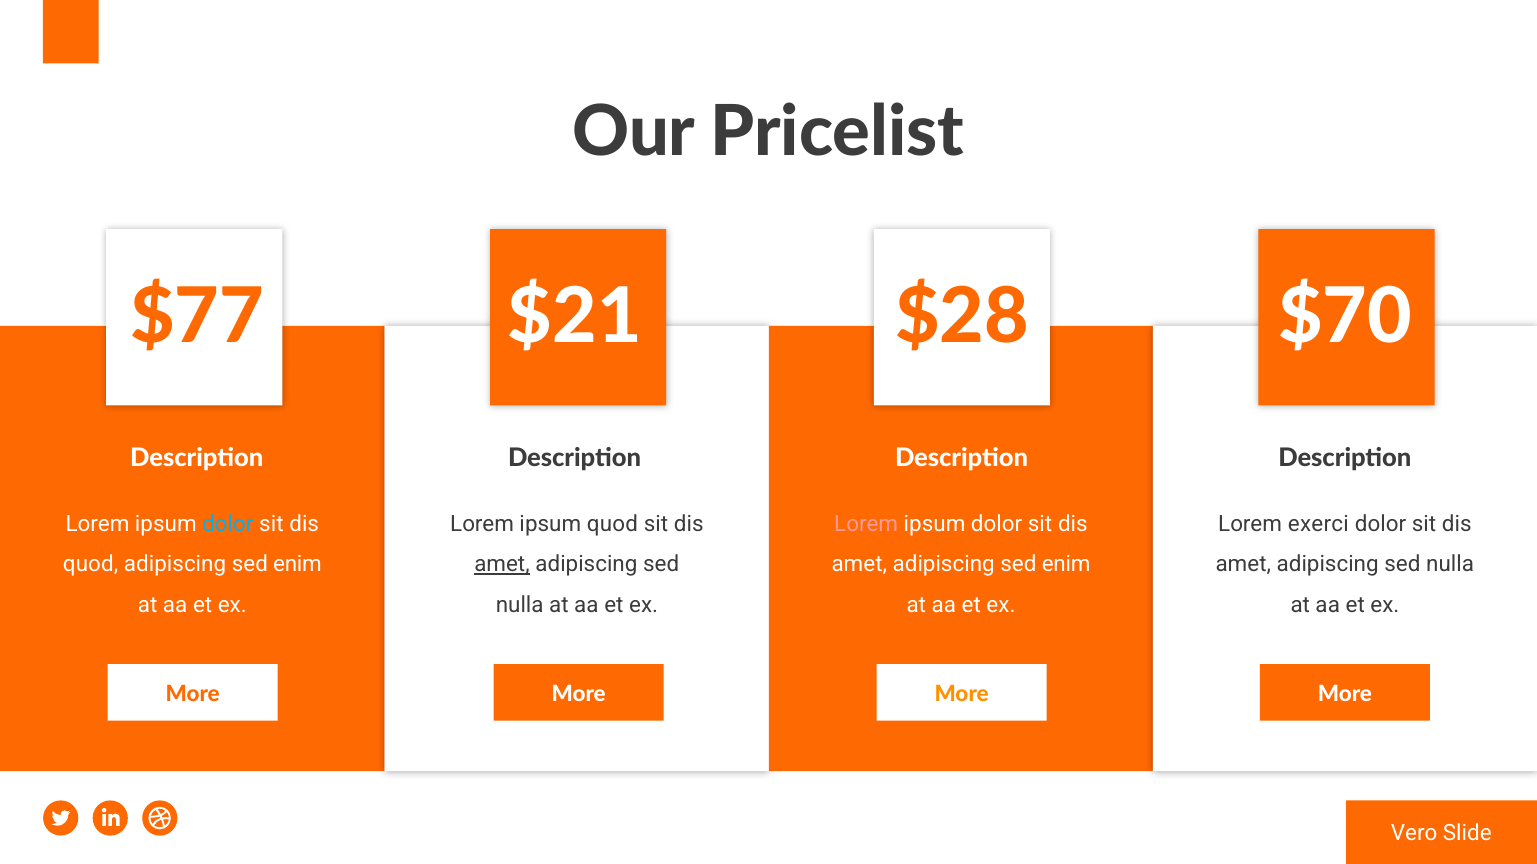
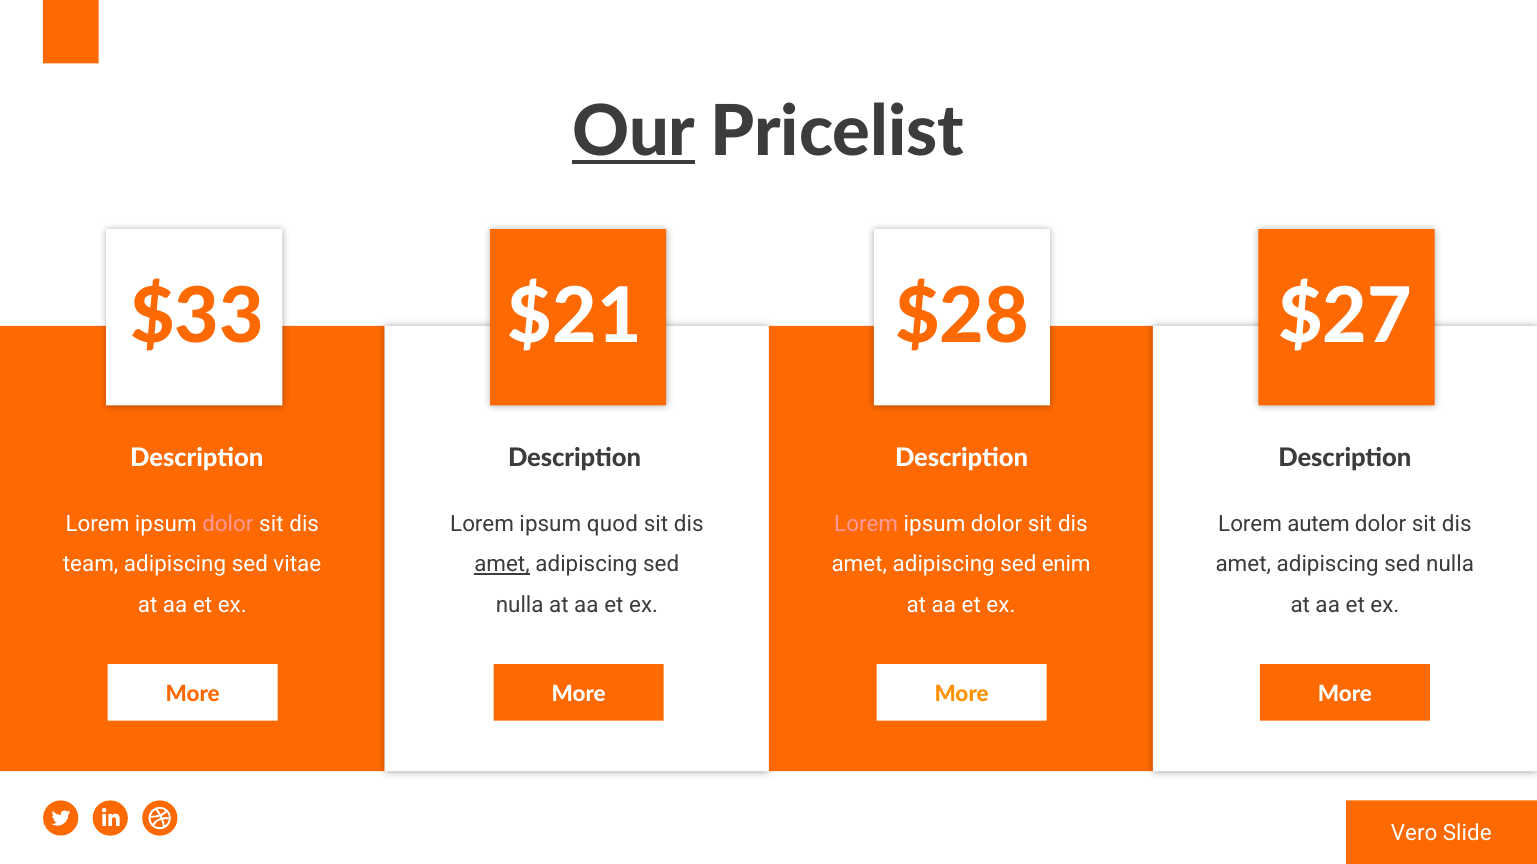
Our underline: none -> present
$77: $77 -> $33
$70: $70 -> $27
dolor at (228, 524) colour: light blue -> pink
exerci: exerci -> autem
quod at (91, 565): quod -> team
enim at (298, 565): enim -> vitae
